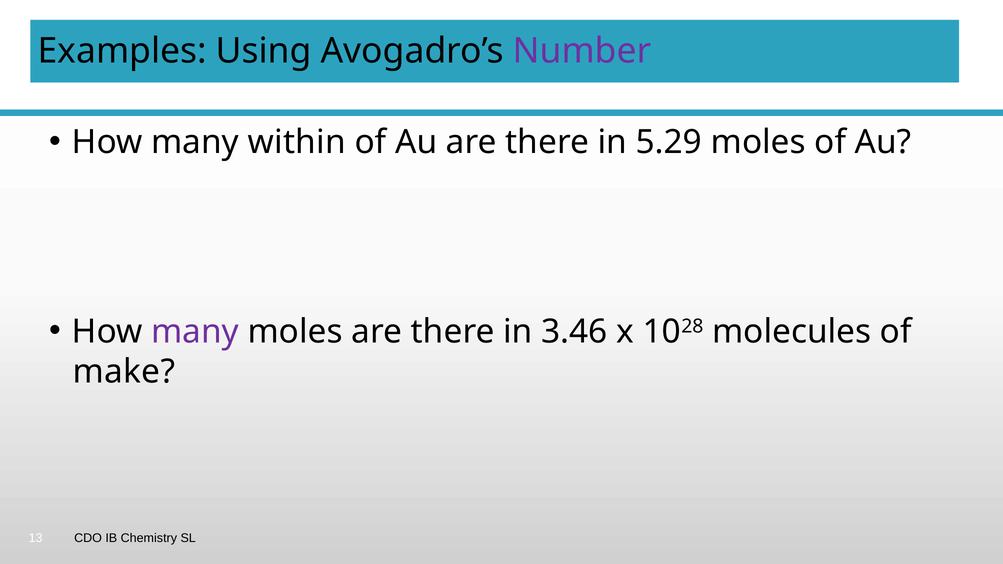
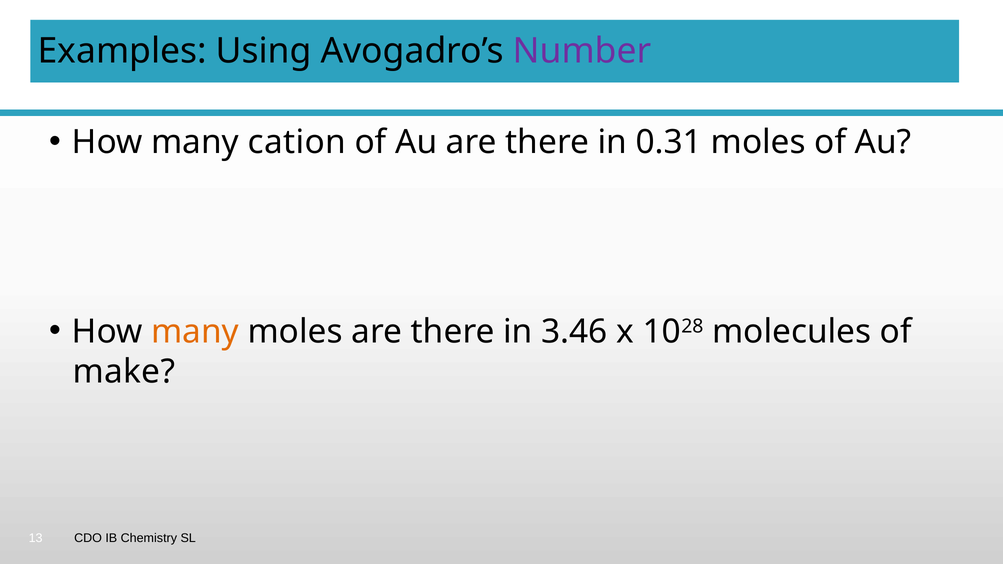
within: within -> cation
5.29: 5.29 -> 0.31
many at (195, 332) colour: purple -> orange
